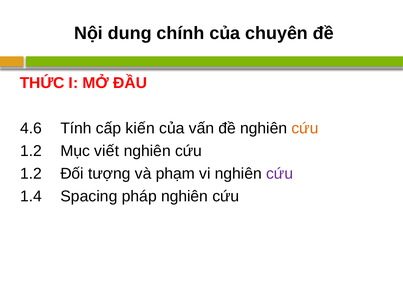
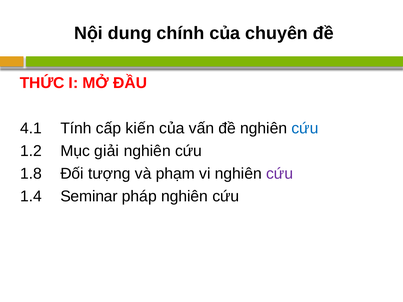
4.6: 4.6 -> 4.1
cứu at (305, 128) colour: orange -> blue
viết: viết -> giải
1.2 at (31, 174): 1.2 -> 1.8
Spacing: Spacing -> Seminar
